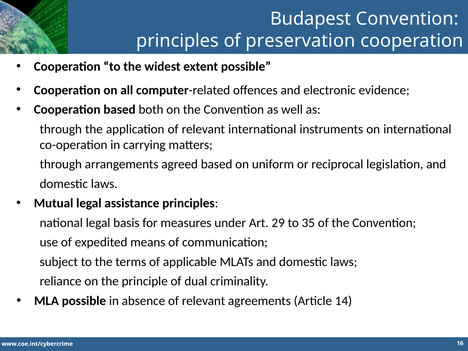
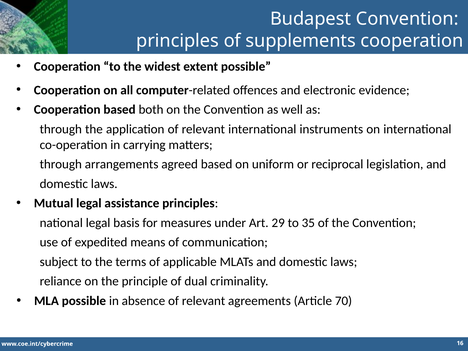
preservation: preservation -> supplements
14: 14 -> 70
